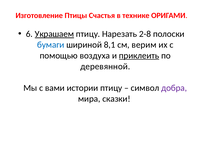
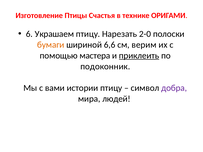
Украшаем underline: present -> none
2-8: 2-8 -> 2-0
бумаги colour: blue -> orange
8,1: 8,1 -> 6,6
воздуха: воздуха -> мастера
деревянной: деревянной -> подоконник
сказки: сказки -> людей
